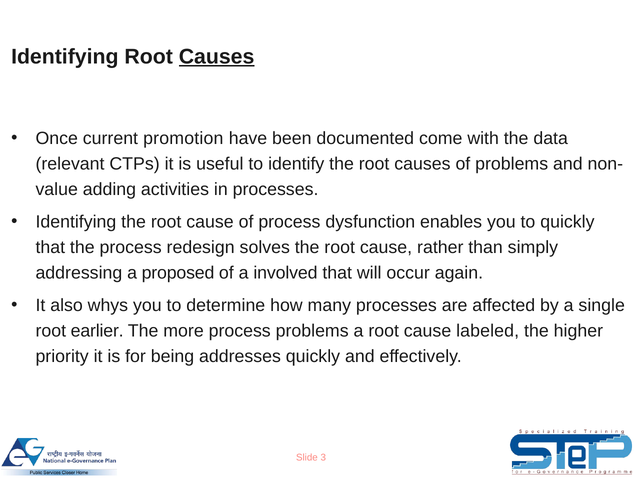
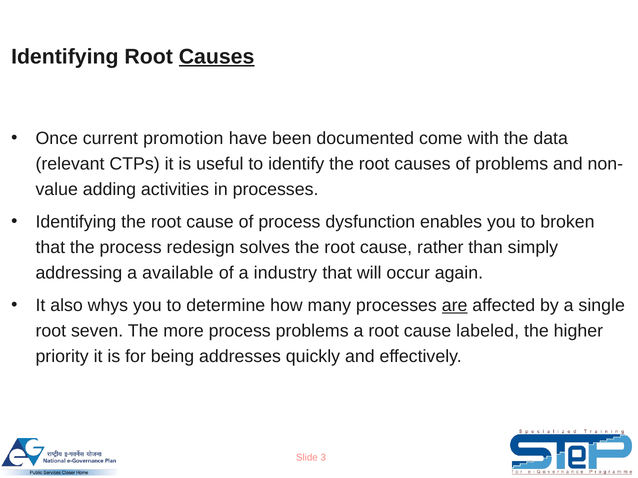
to quickly: quickly -> broken
proposed: proposed -> available
involved: involved -> industry
are underline: none -> present
earlier: earlier -> seven
